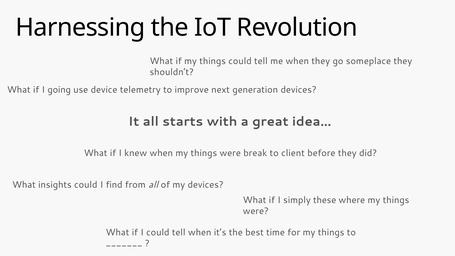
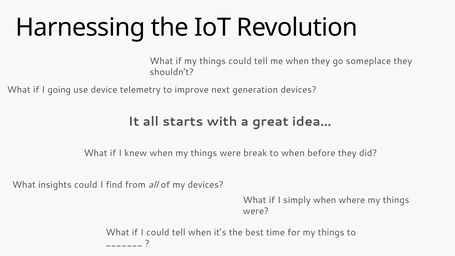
to client: client -> when
simply these: these -> when
